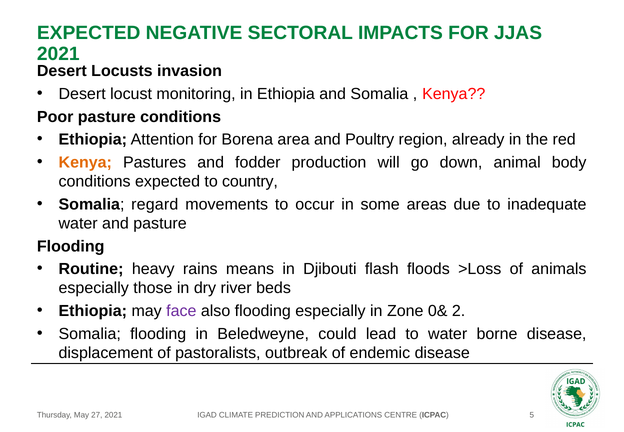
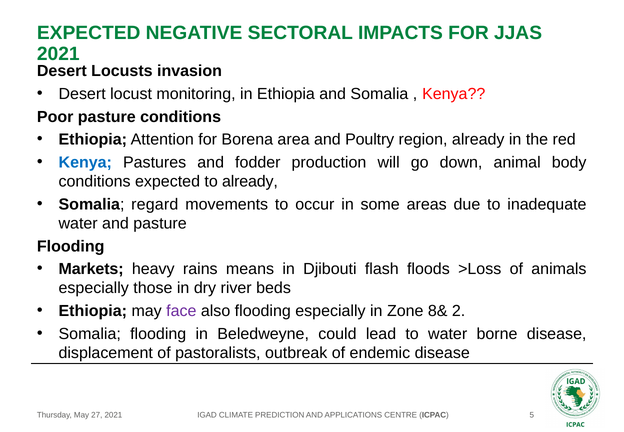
Kenya at (85, 162) colour: orange -> blue
to country: country -> already
Routine: Routine -> Markets
0&: 0& -> 8&
